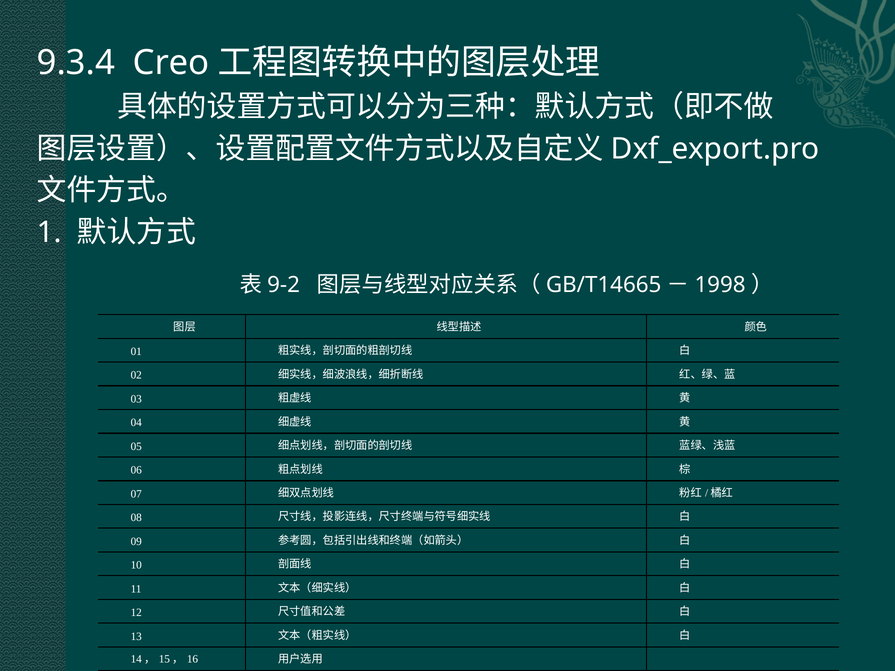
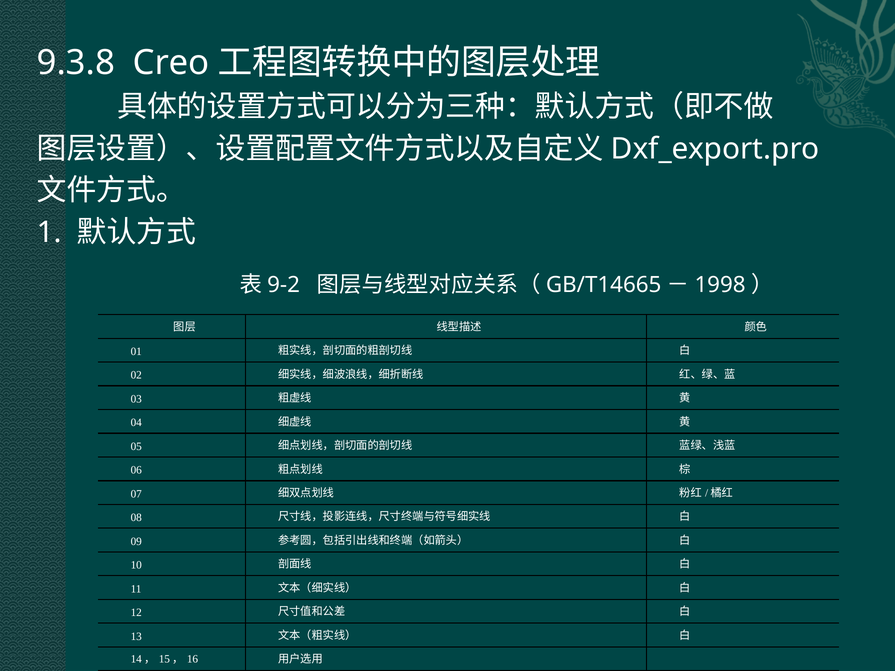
9.3.4: 9.3.4 -> 9.3.8
